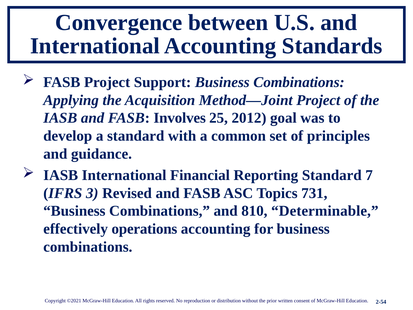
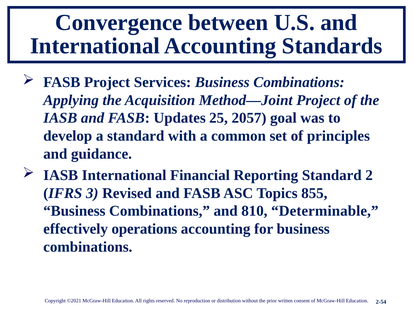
Support: Support -> Services
Involves: Involves -> Updates
2012: 2012 -> 2057
7: 7 -> 2
731: 731 -> 855
